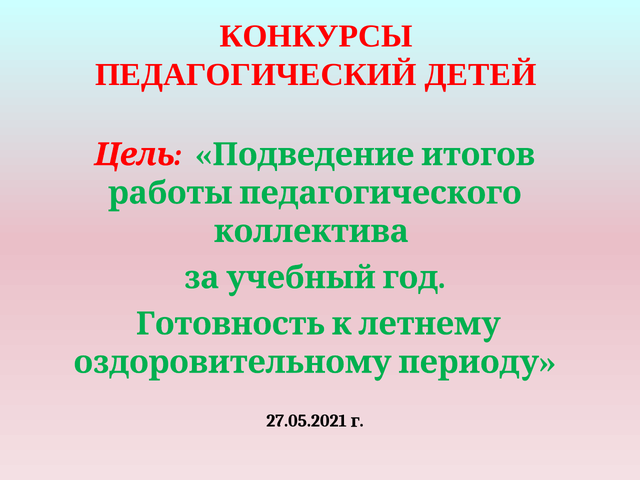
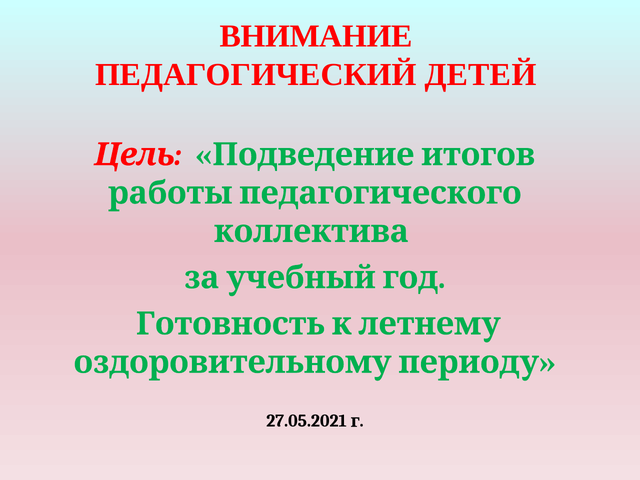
КОНКУРСЫ: КОНКУРСЫ -> ВНИМАНИЕ
